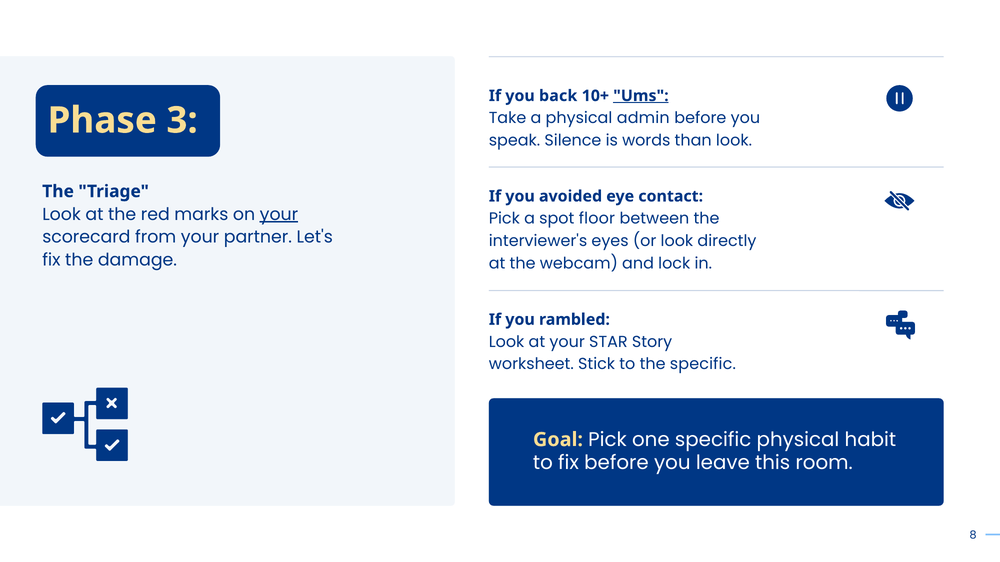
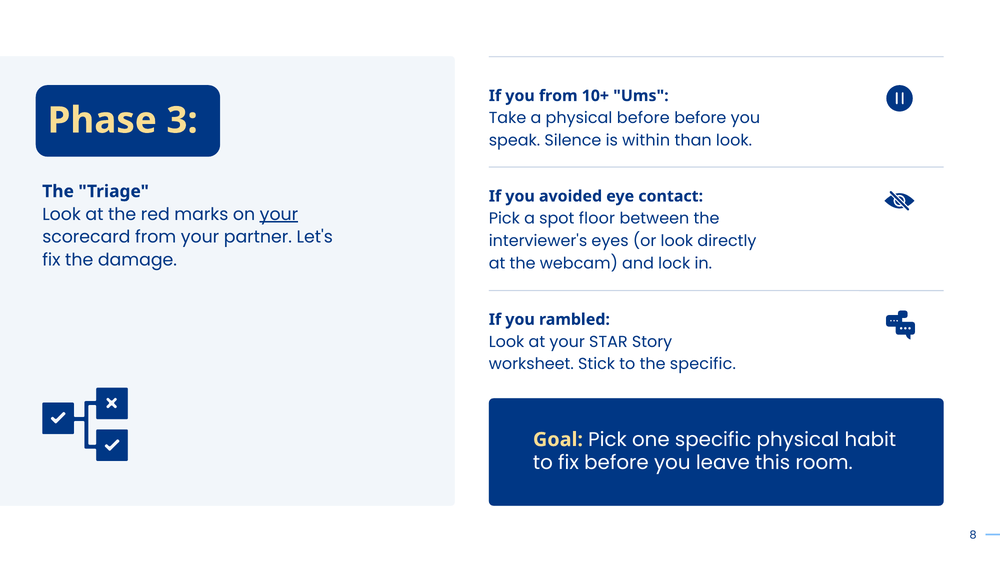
you back: back -> from
Ums underline: present -> none
physical admin: admin -> before
words: words -> within
